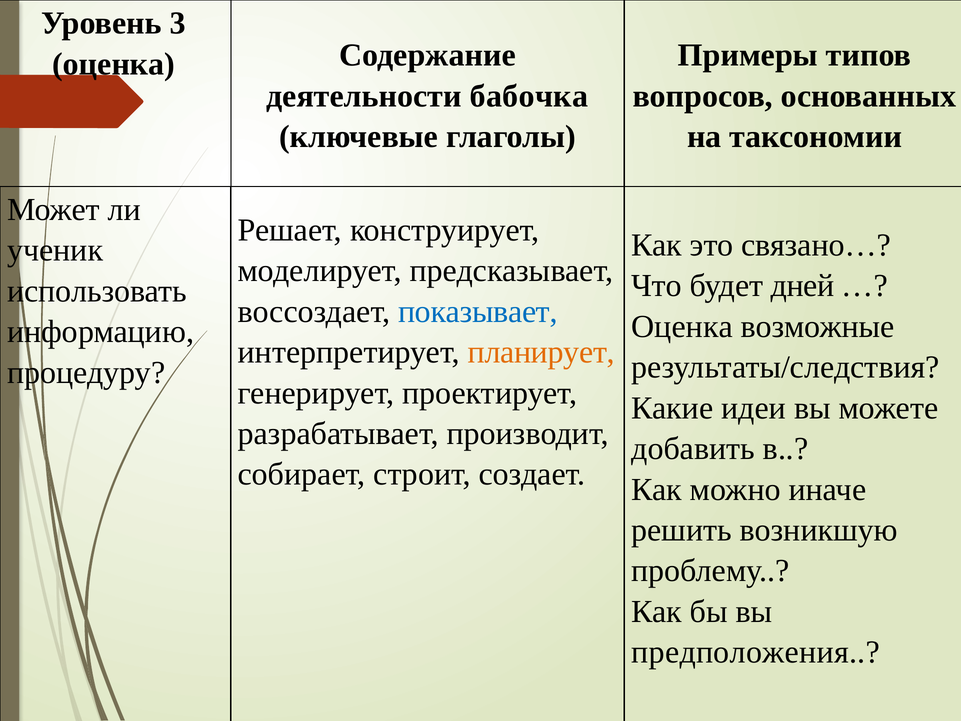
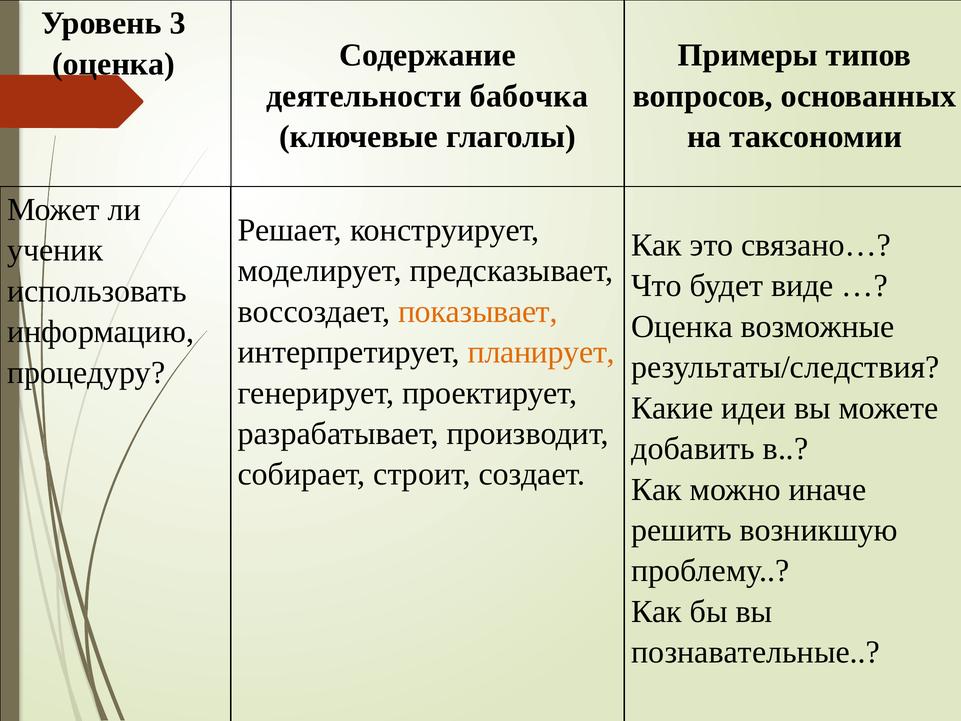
дней: дней -> виде
показывает colour: blue -> orange
предположения: предположения -> познавательные
